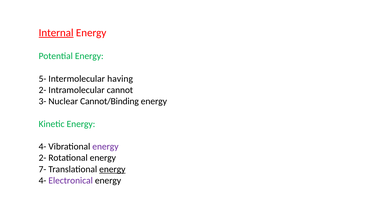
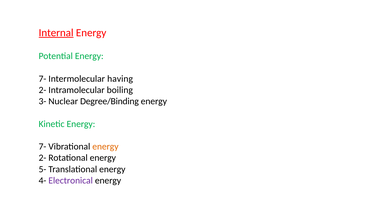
5- at (42, 79): 5- -> 7-
cannot: cannot -> boiling
Cannot/Binding: Cannot/Binding -> Degree/Binding
4- at (42, 147): 4- -> 7-
energy at (105, 147) colour: purple -> orange
7-: 7- -> 5-
energy at (112, 169) underline: present -> none
